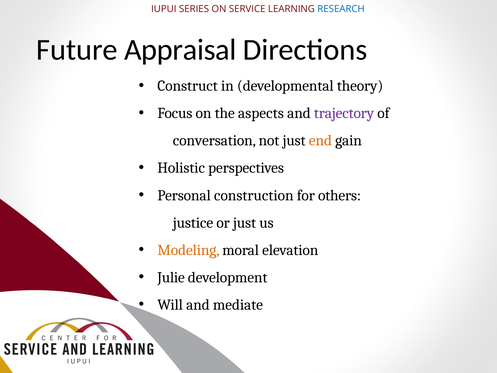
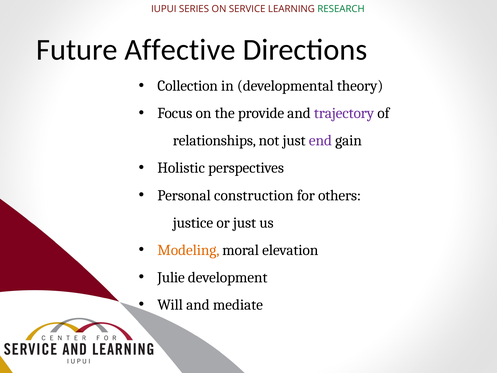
RESEARCH colour: blue -> green
Appraisal: Appraisal -> Affective
Construct: Construct -> Collection
aspects: aspects -> provide
conversation: conversation -> relationships
end colour: orange -> purple
